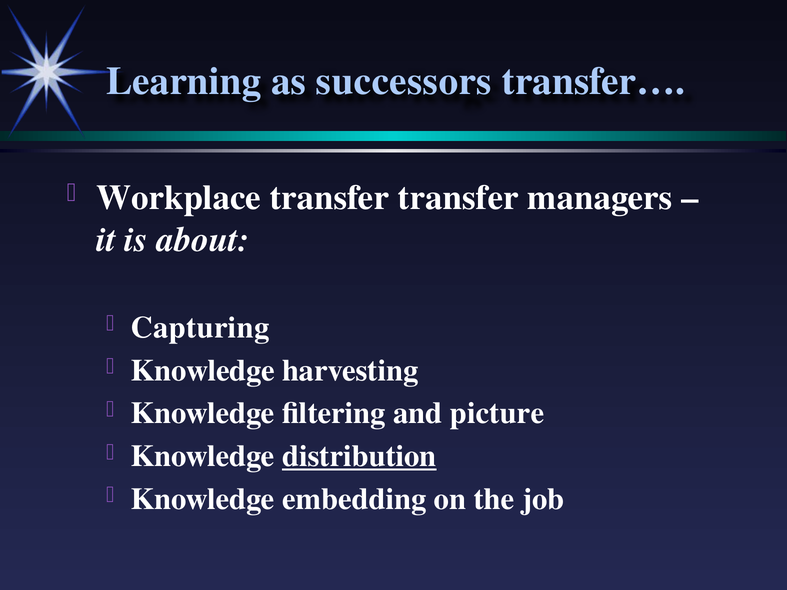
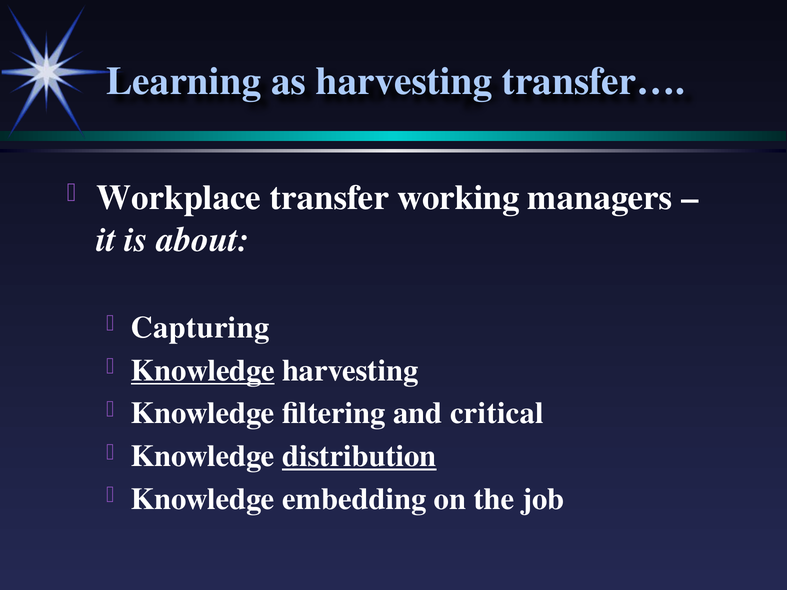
as successors: successors -> harvesting
transfer transfer: transfer -> working
Knowledge at (203, 371) underline: none -> present
picture: picture -> critical
